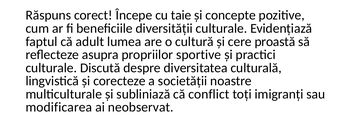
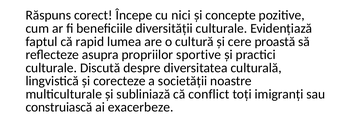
taie: taie -> nici
adult: adult -> rapid
modificarea: modificarea -> construiască
neobservat: neobservat -> exacerbeze
